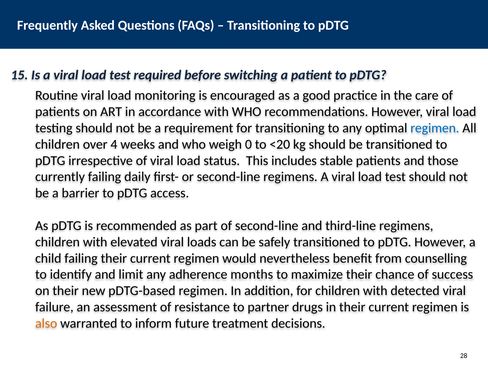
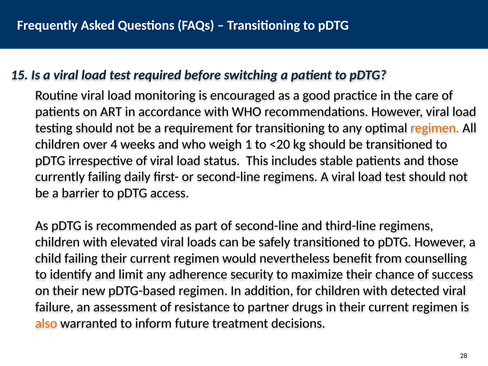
regimen at (435, 128) colour: blue -> orange
0: 0 -> 1
months: months -> security
